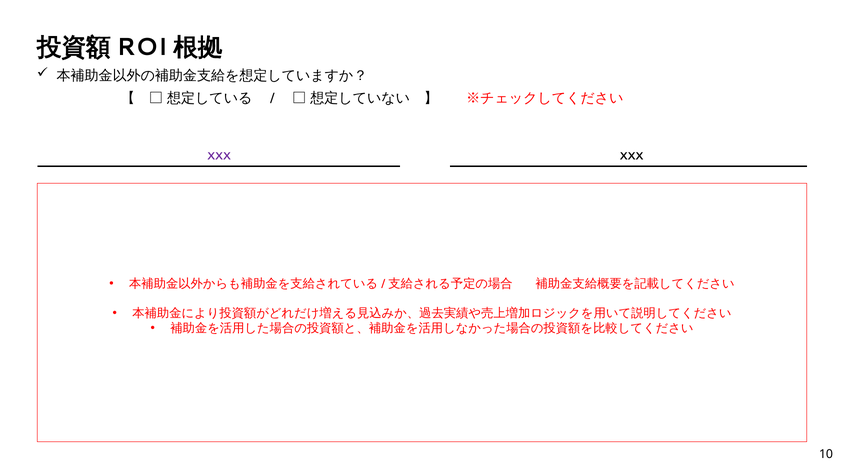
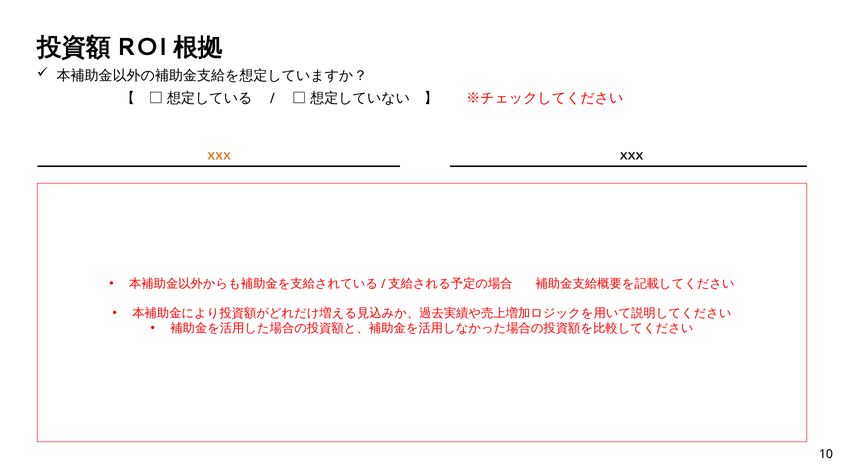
XXX at (219, 156) colour: purple -> orange
